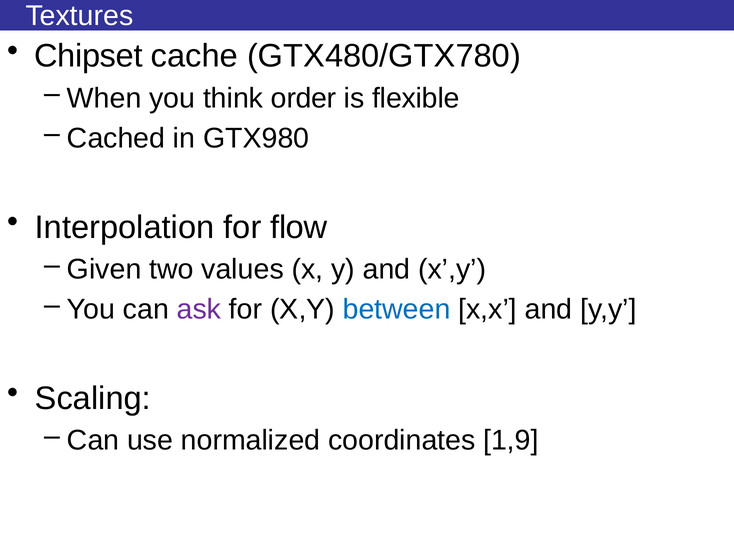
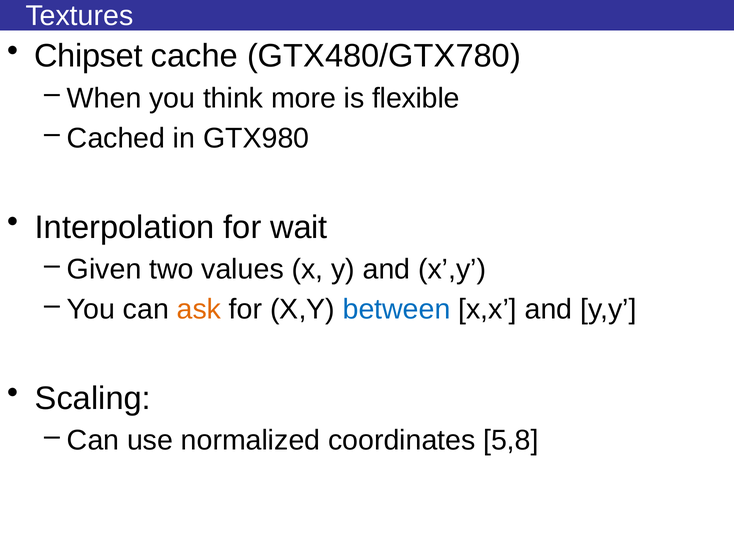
order: order -> more
flow: flow -> wait
ask colour: purple -> orange
1,9: 1,9 -> 5,8
